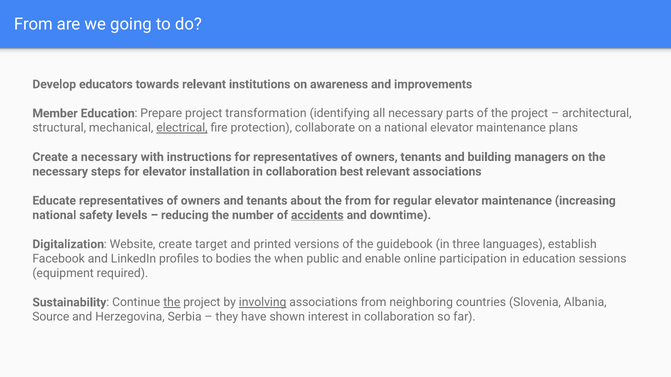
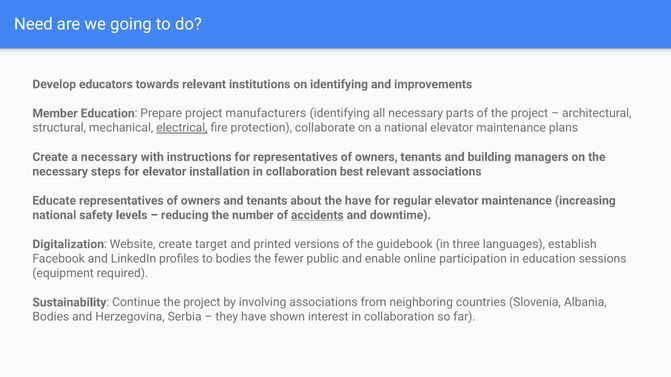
From at (33, 24): From -> Need
on awareness: awareness -> identifying
transformation: transformation -> manufacturers
the from: from -> have
when: when -> fewer
the at (172, 303) underline: present -> none
involving underline: present -> none
Source at (51, 317): Source -> Bodies
